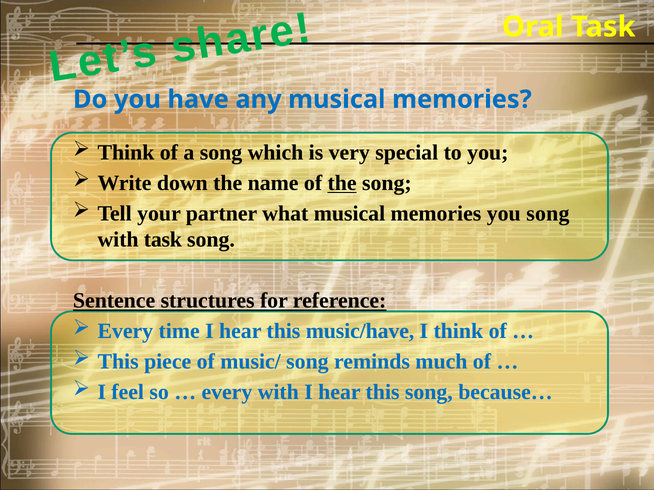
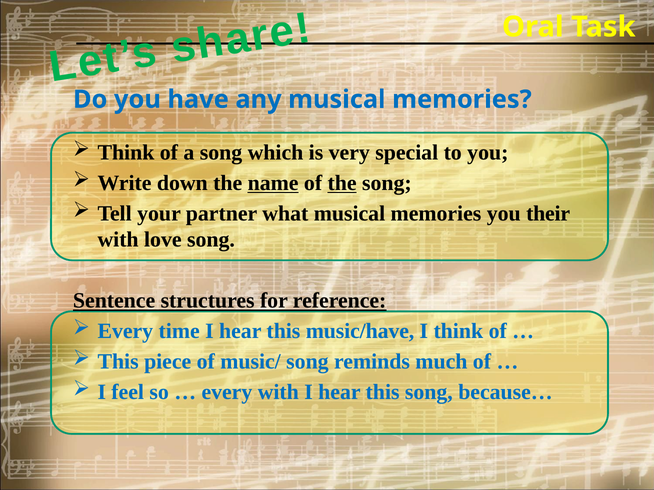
name underline: none -> present
you song: song -> their
with task: task -> love
